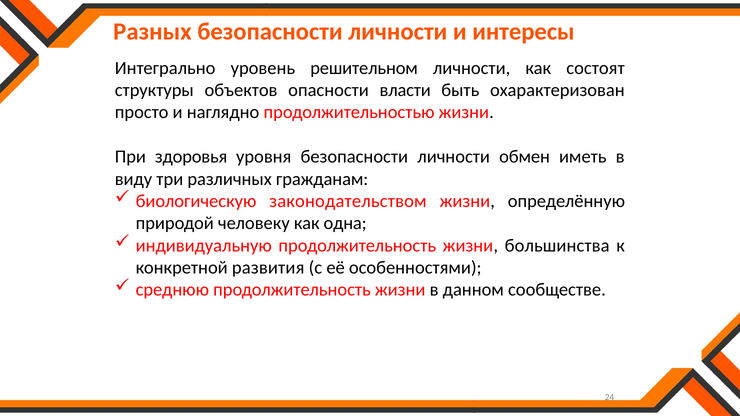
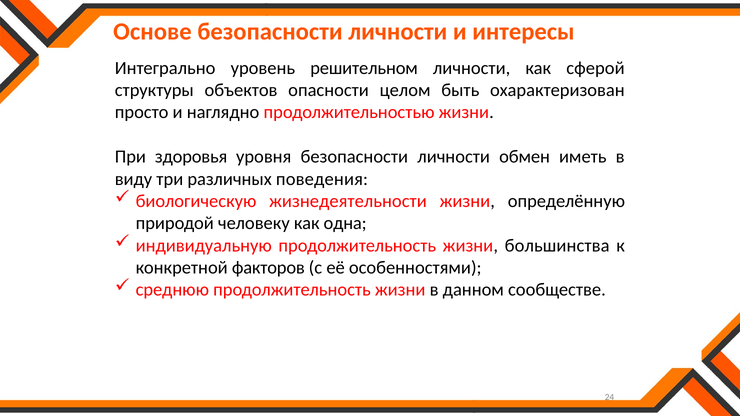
Разных: Разных -> Основе
состоят: состоят -> сферой
власти: власти -> целом
гражданам: гражданам -> поведения
законодательством: законодательством -> жизнедеятельности
развития: развития -> факторов
